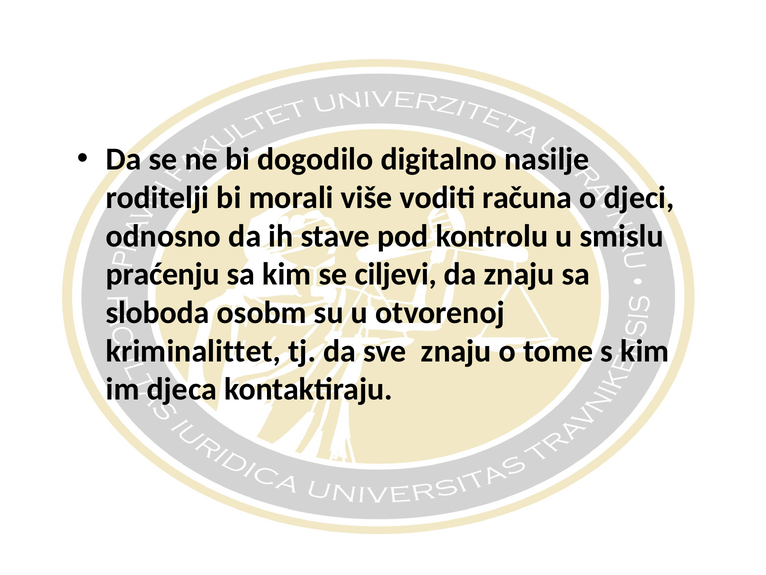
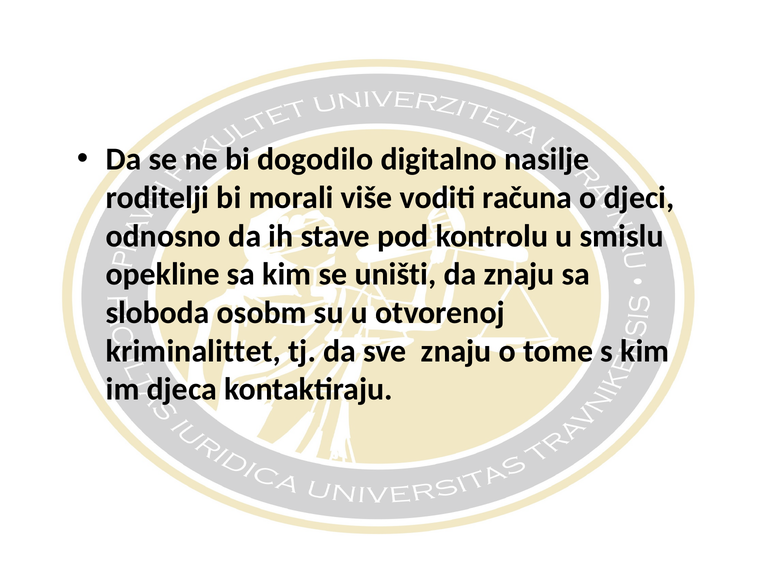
praćenju: praćenju -> opekline
ciljevi: ciljevi -> uništi
